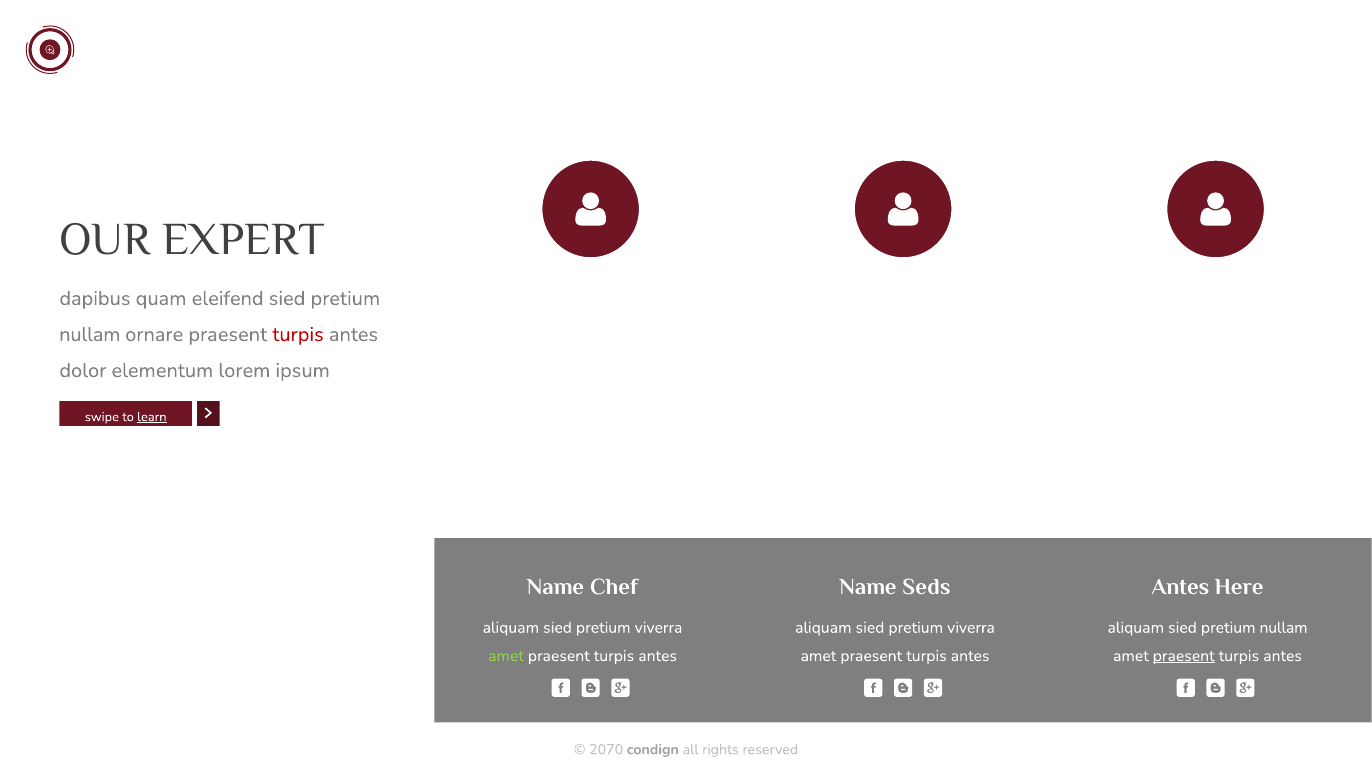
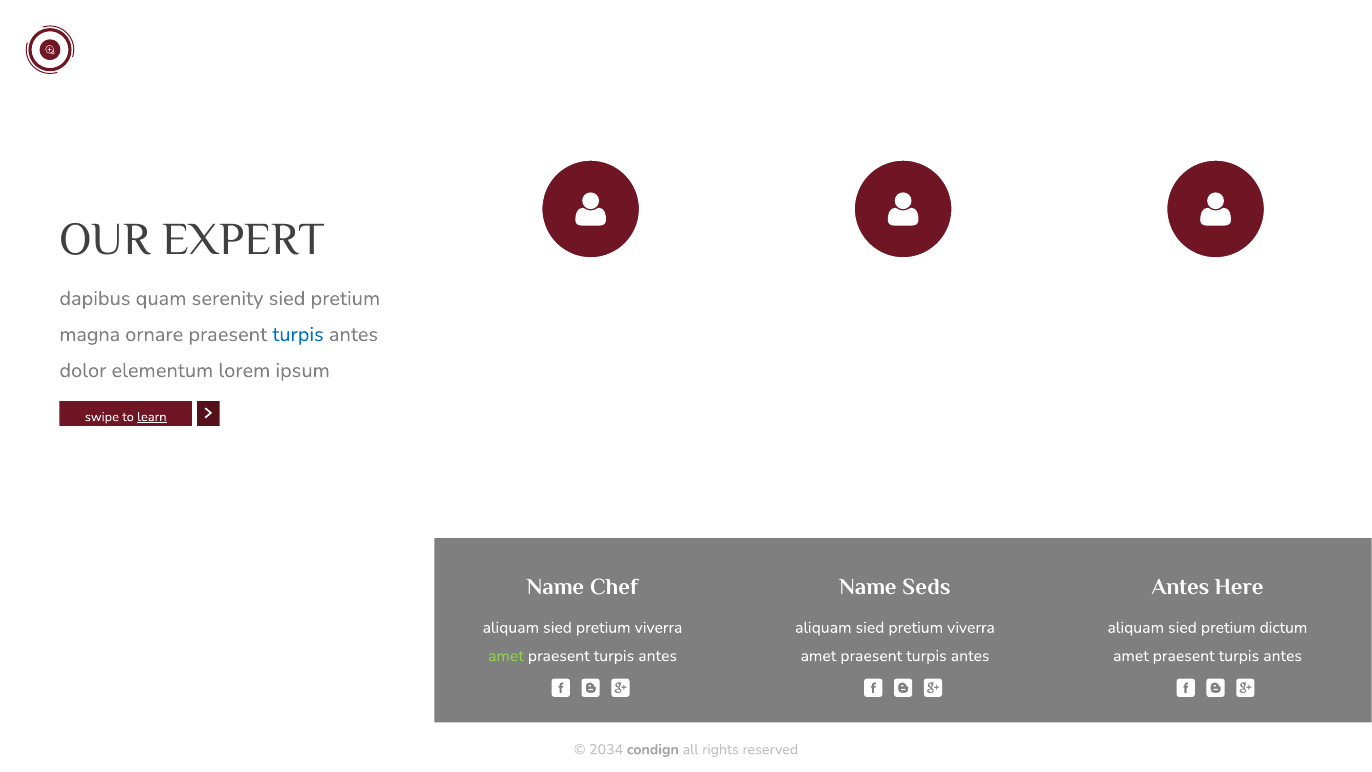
eleifend: eleifend -> serenity
nullam at (90, 334): nullam -> magna
turpis at (298, 334) colour: red -> blue
aliquam sied pretium nullam: nullam -> dictum
praesent at (1184, 656) underline: present -> none
2070: 2070 -> 2034
